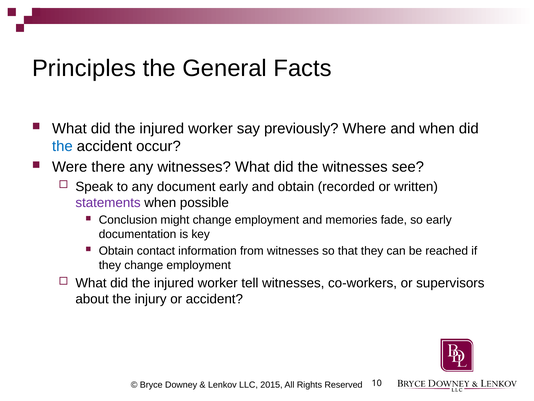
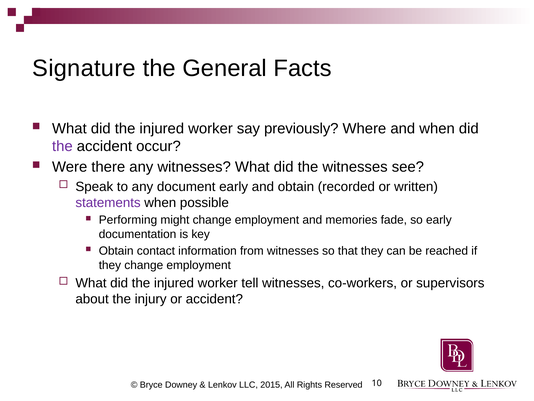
Principles: Principles -> Signature
the at (62, 146) colour: blue -> purple
Conclusion: Conclusion -> Performing
